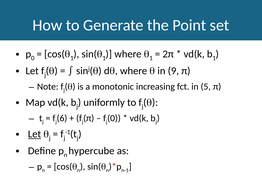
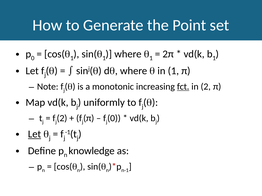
in 9: 9 -> 1
fct underline: none -> present
in 5: 5 -> 2
6 at (62, 118): 6 -> 2
hypercube: hypercube -> knowledge
